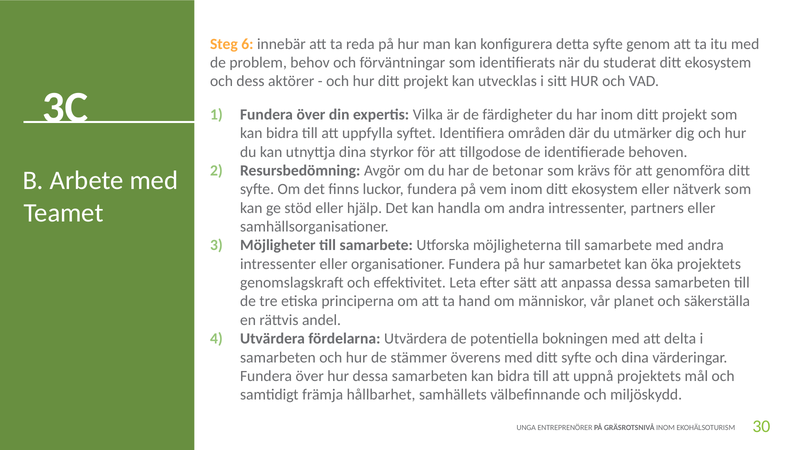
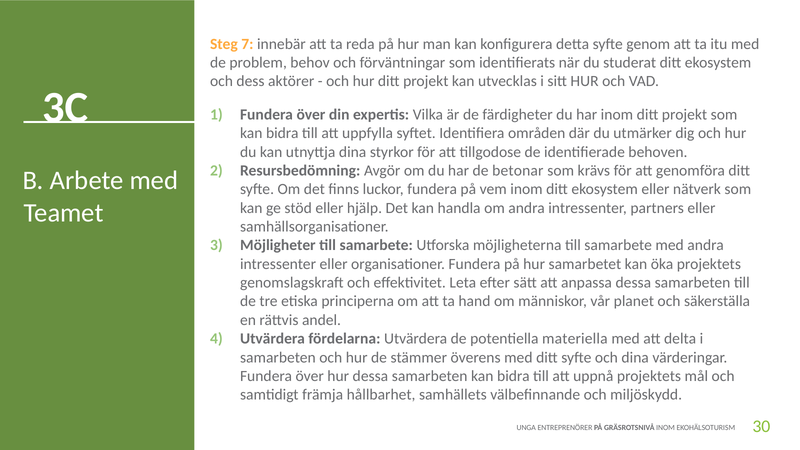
6: 6 -> 7
bokningen: bokningen -> materiella
